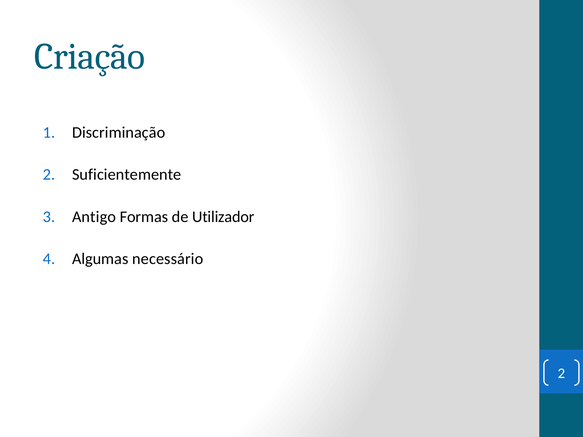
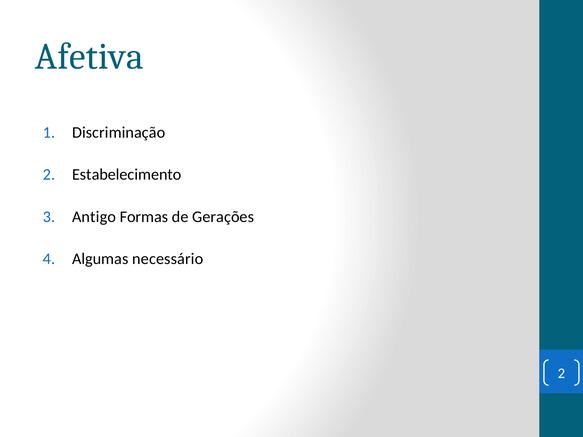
Criação: Criação -> Afetiva
Suficientemente: Suficientemente -> Estabelecimento
Utilizador: Utilizador -> Gerações
